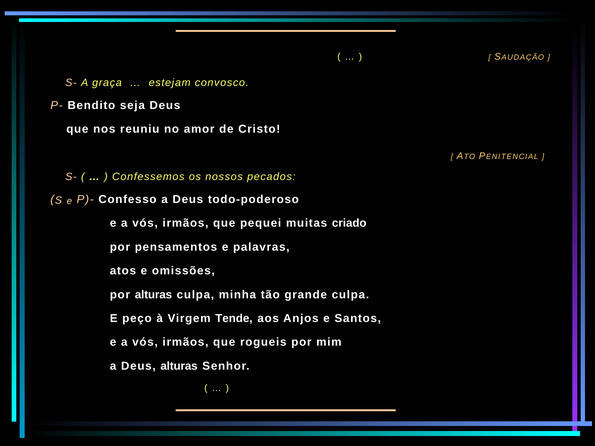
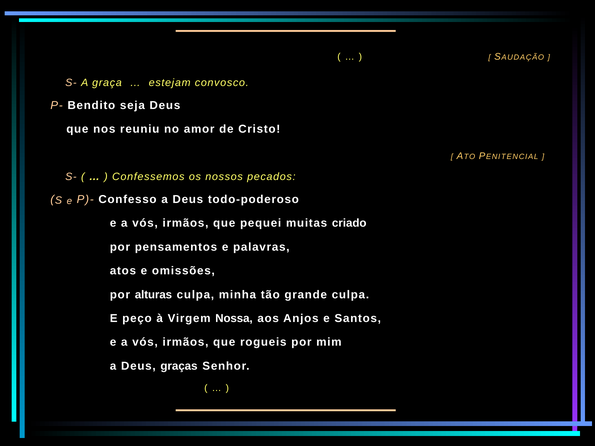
Tende: Tende -> Nossa
Deus alturas: alturas -> graças
